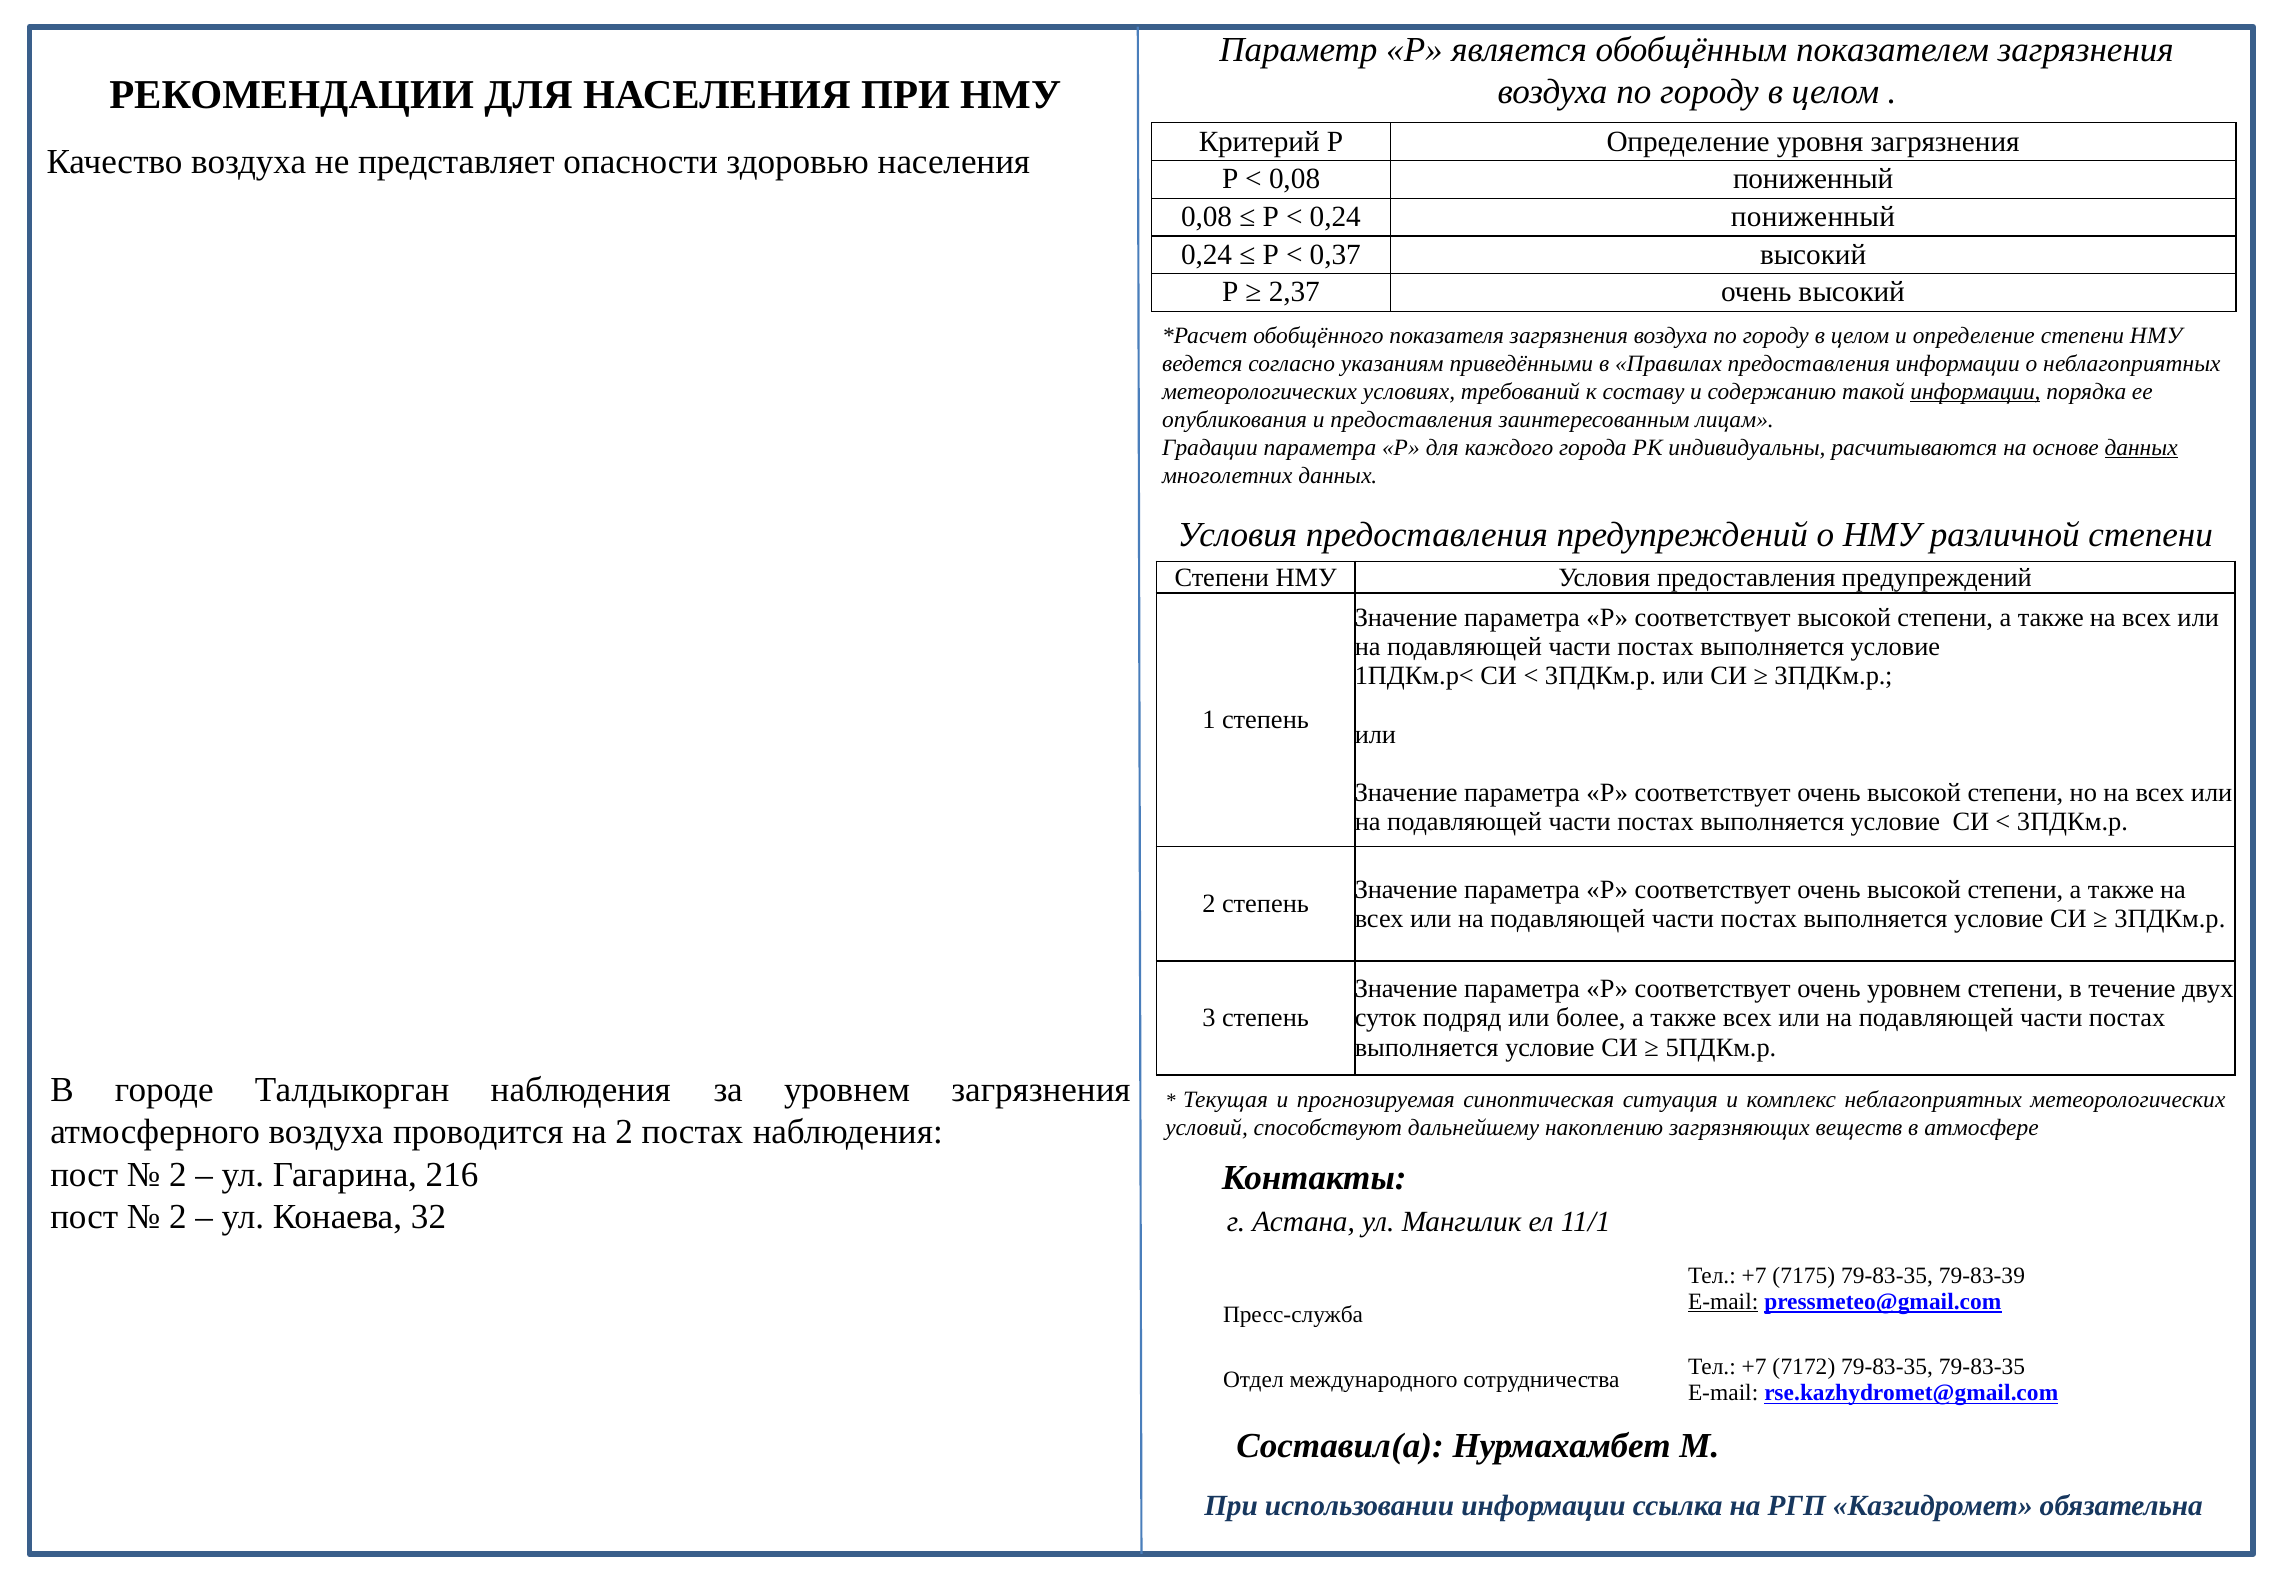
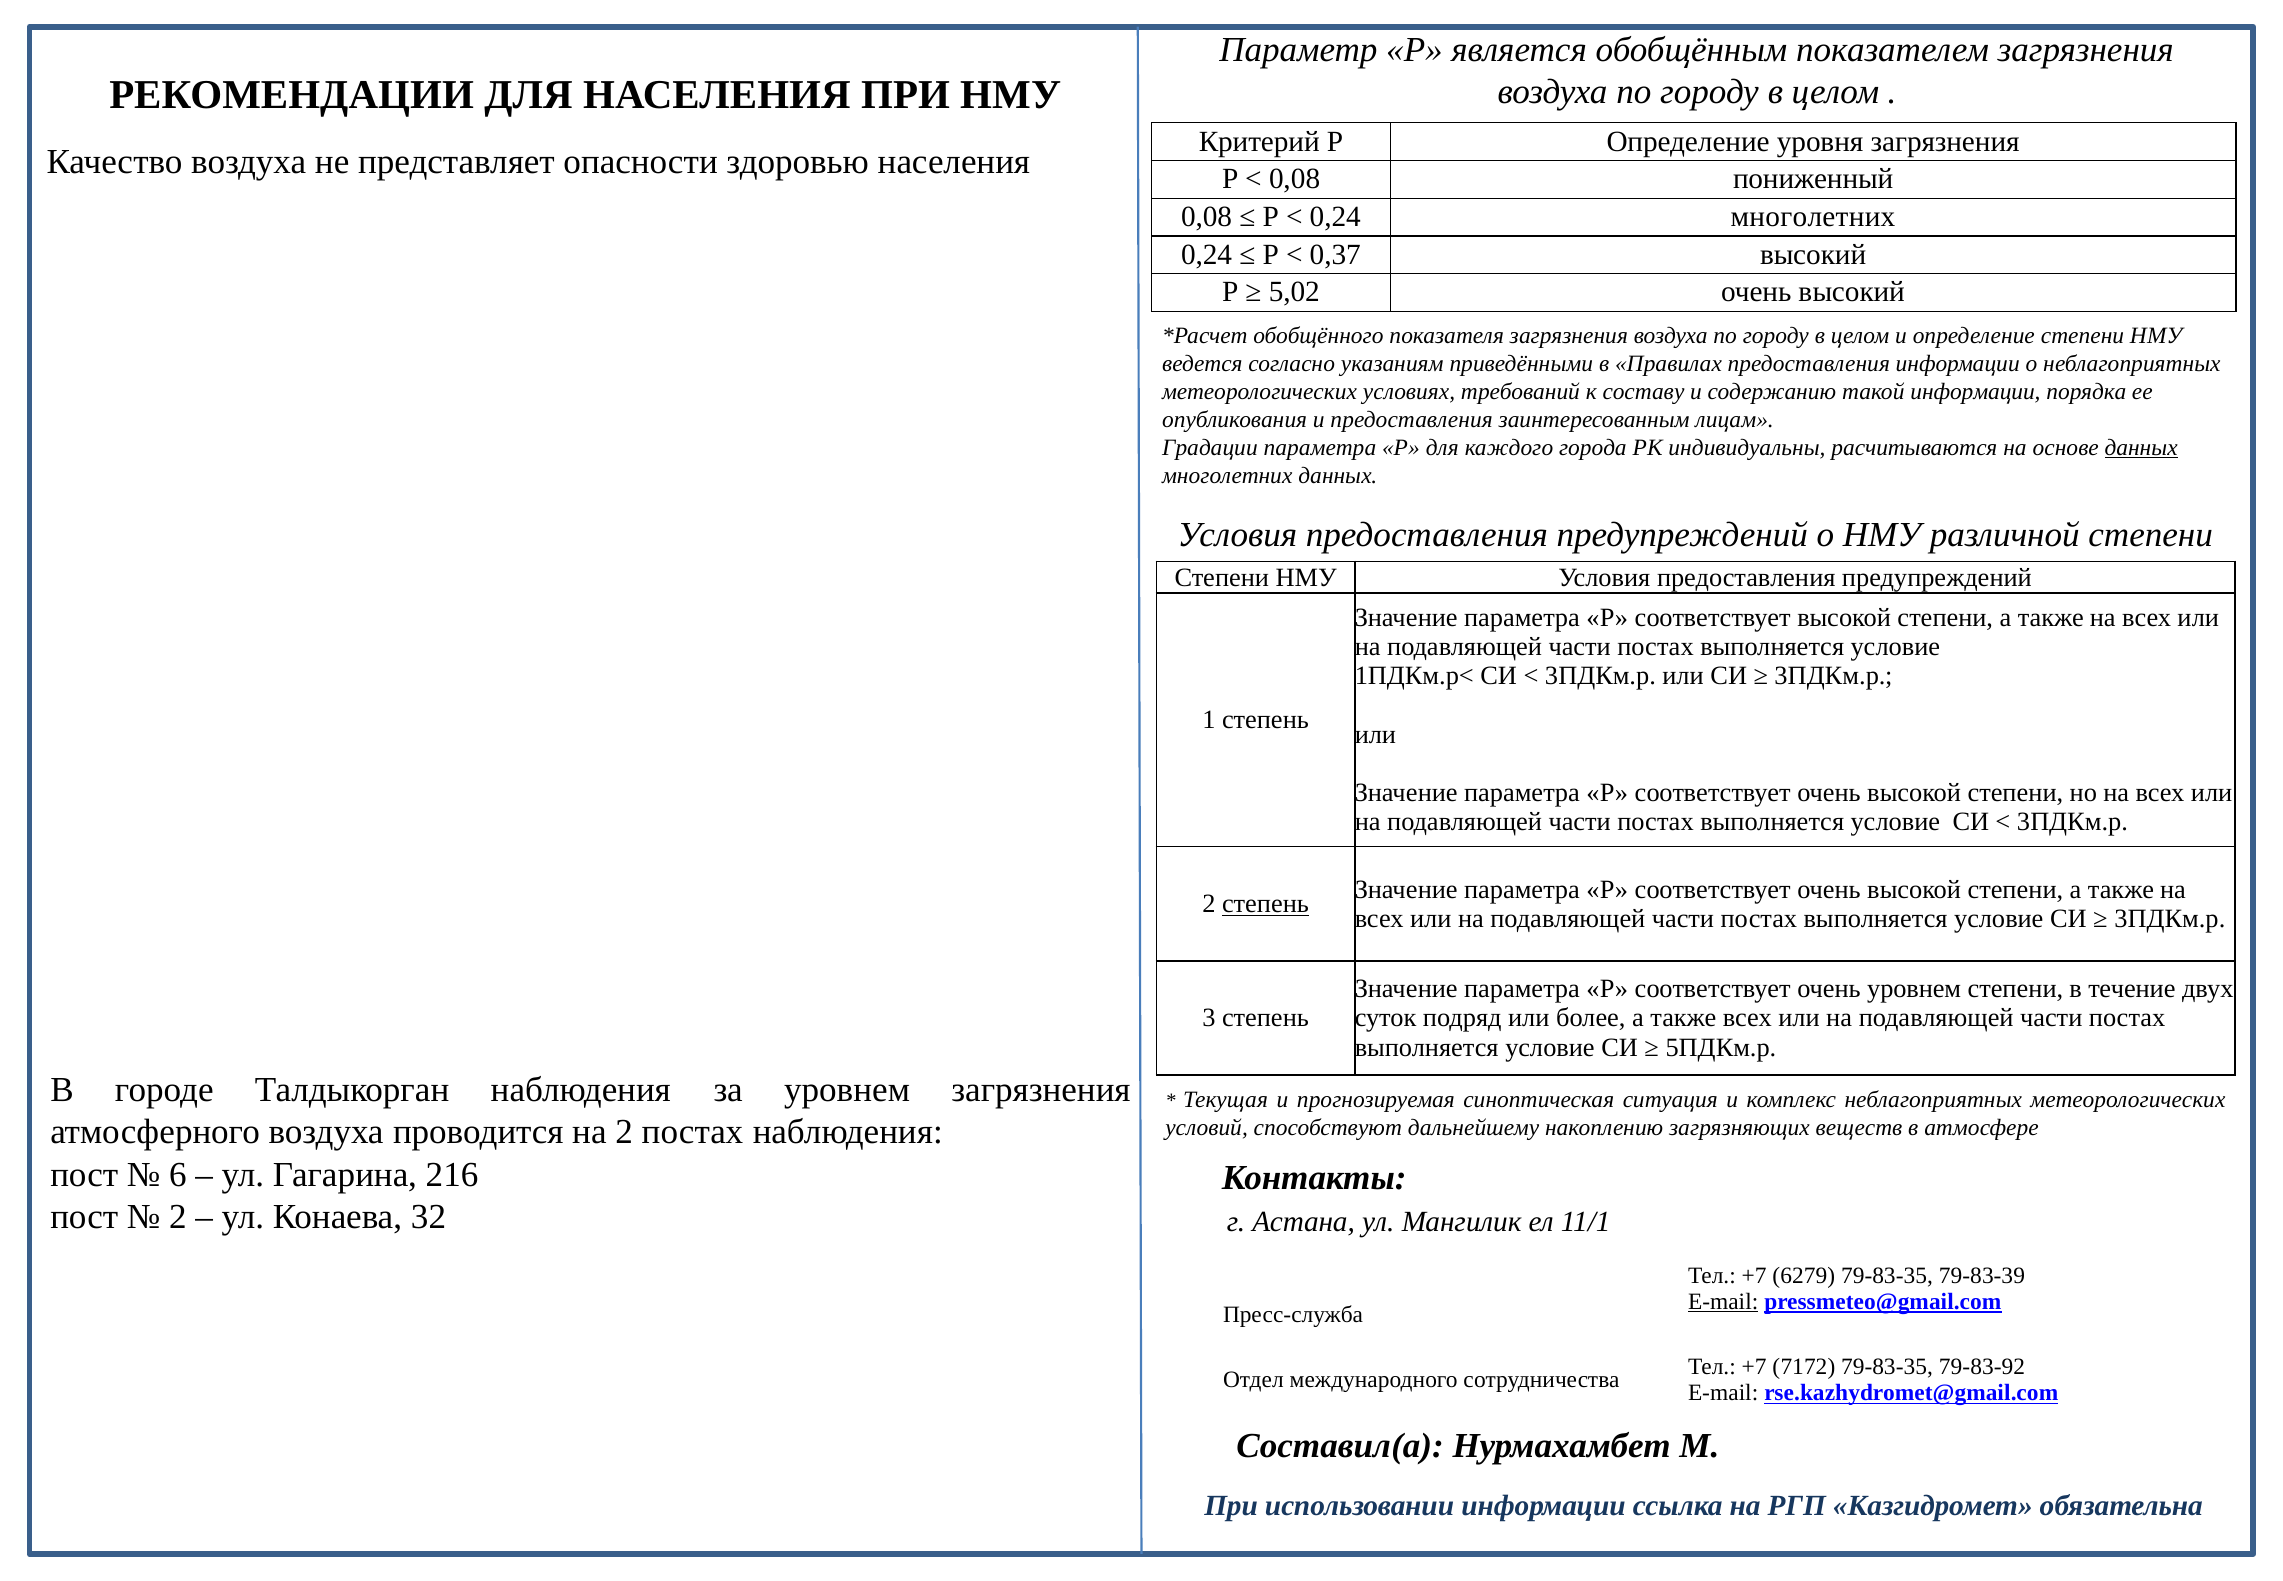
0,24 пониженный: пониженный -> многолетних
2,37: 2,37 -> 5,02
информации at (1975, 391) underline: present -> none
степень at (1265, 904) underline: none -> present
2 at (178, 1174): 2 -> 6
7175: 7175 -> 6279
79-83-35 79-83-35: 79-83-35 -> 79-83-92
